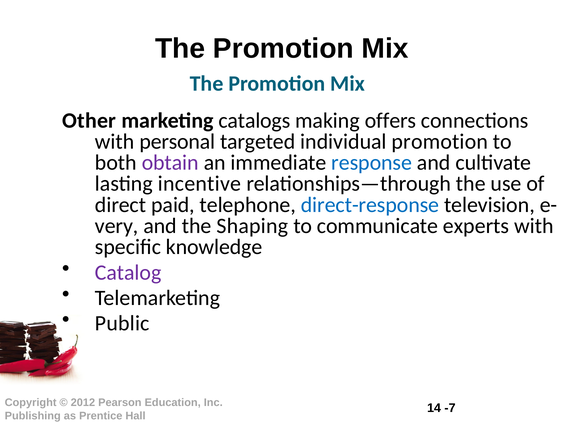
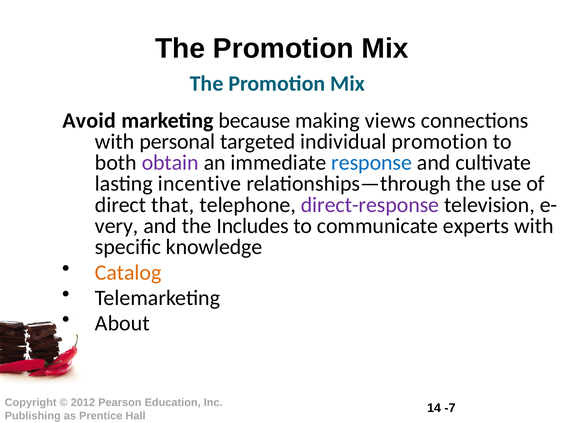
Other: Other -> Avoid
catalogs: catalogs -> because
offers: offers -> views
paid: paid -> that
direct-response colour: blue -> purple
Shaping: Shaping -> Includes
Catalog colour: purple -> orange
Public: Public -> About
